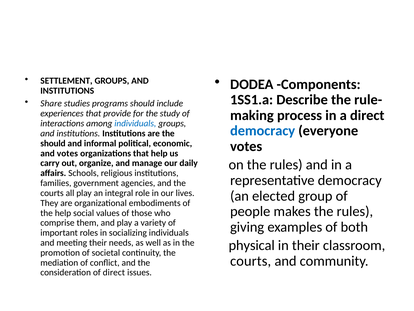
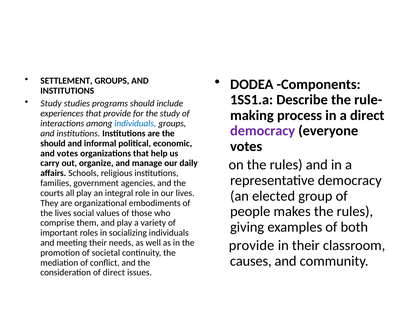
Share at (51, 103): Share -> Study
democracy at (263, 131) colour: blue -> purple
the help: help -> lives
physical at (252, 245): physical -> provide
courts at (251, 261): courts -> causes
